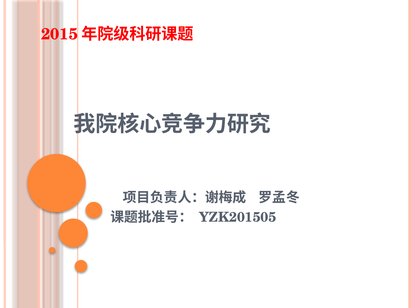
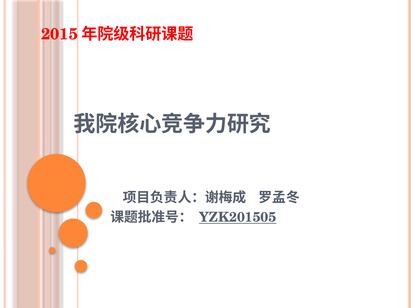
YZK201505 underline: none -> present
